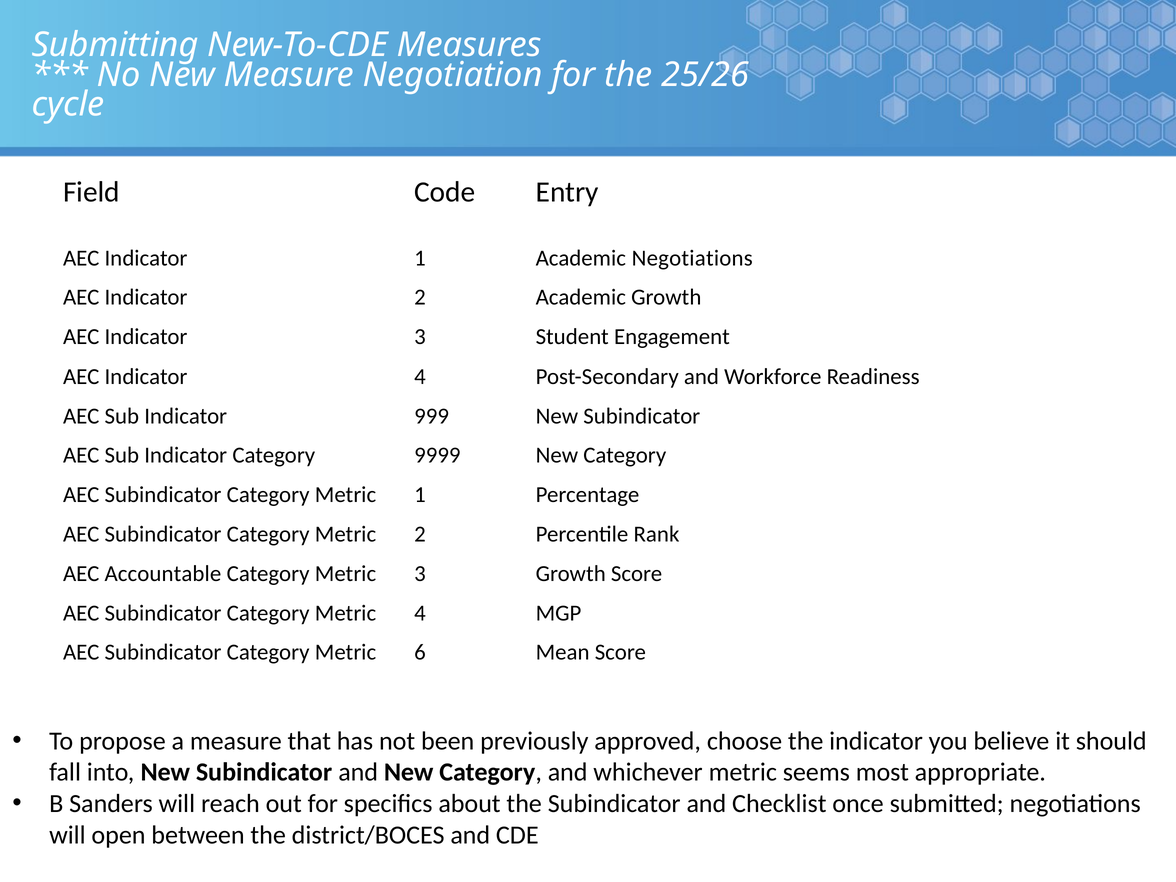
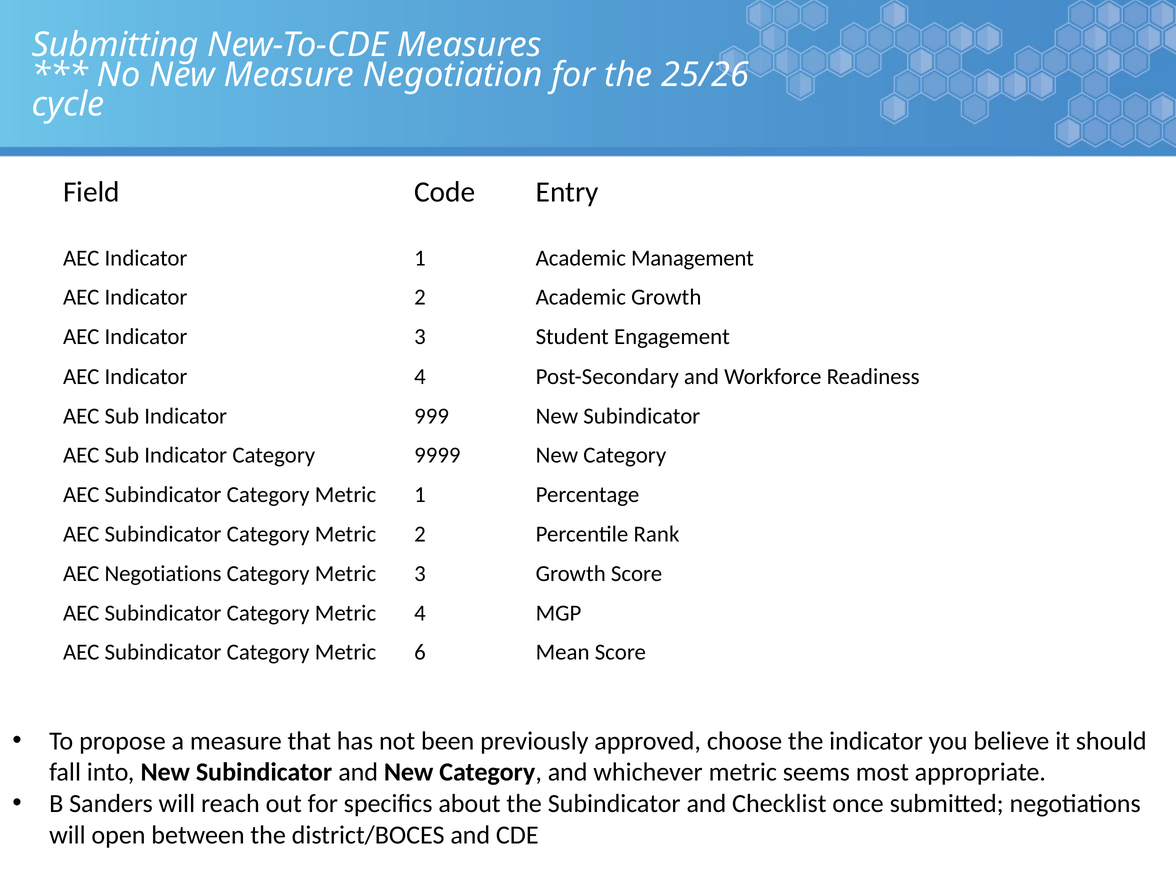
Academic Negotiations: Negotiations -> Management
AEC Accountable: Accountable -> Negotiations
